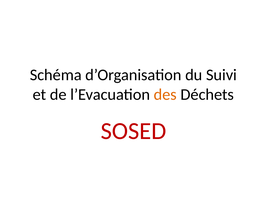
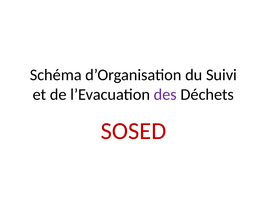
des colour: orange -> purple
